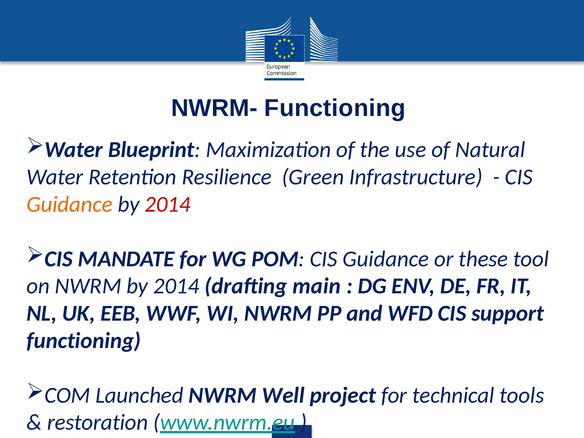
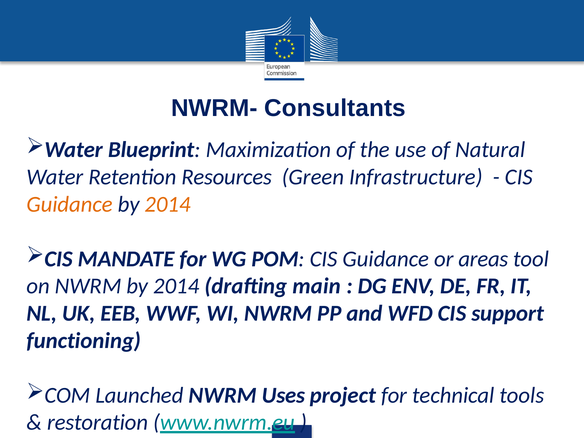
NWRM- Functioning: Functioning -> Consultants
Resilience: Resilience -> Resources
2014 at (168, 204) colour: red -> orange
these: these -> areas
Well: Well -> Uses
